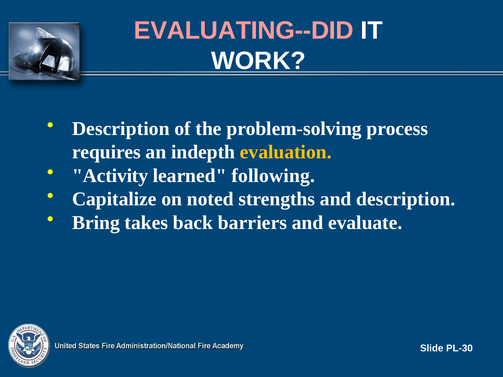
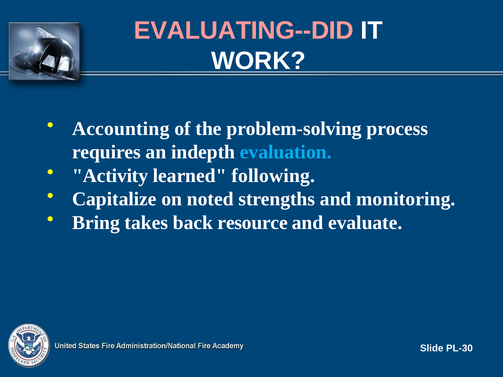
Description at (121, 129): Description -> Accounting
evaluation colour: yellow -> light blue
and description: description -> monitoring
barriers: barriers -> resource
